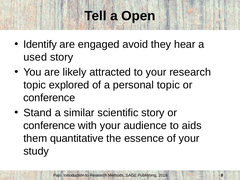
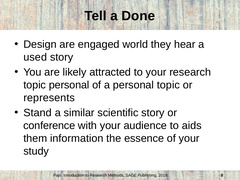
Open: Open -> Done
Identify: Identify -> Design
avoid: avoid -> world
topic explored: explored -> personal
conference at (49, 98): conference -> represents
quantitative: quantitative -> information
